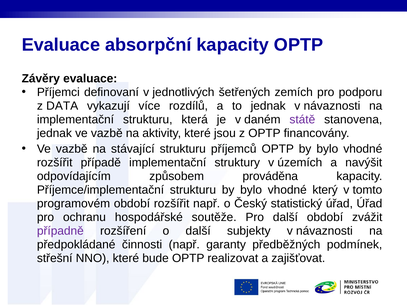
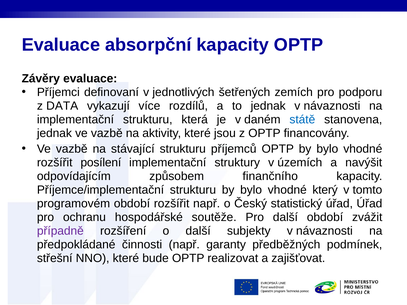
státě colour: purple -> blue
případě: případě -> posílení
prováděna: prováděna -> finančního
